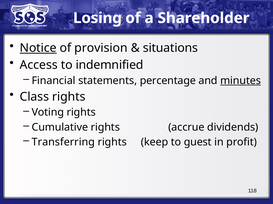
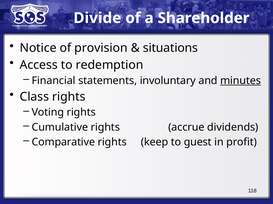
Losing: Losing -> Divide
Notice underline: present -> none
indemnified: indemnified -> redemption
percentage: percentage -> involuntary
Transferring: Transferring -> Comparative
